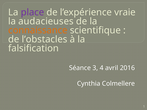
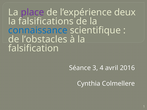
vraie: vraie -> deux
audacieuses: audacieuses -> falsifications
connaissance colour: orange -> blue
